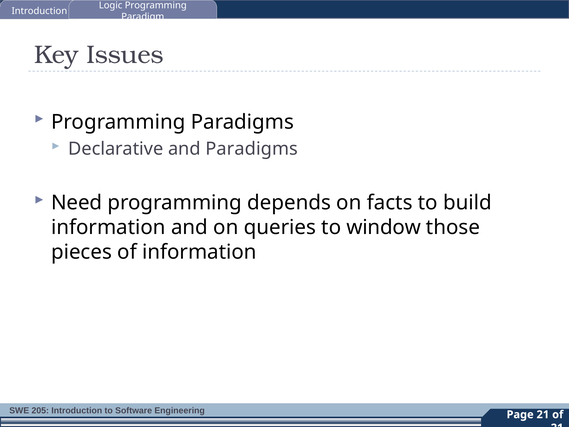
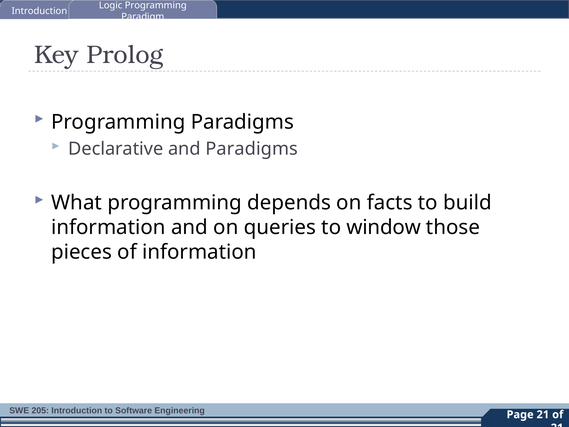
Issues: Issues -> Prolog
Need: Need -> What
